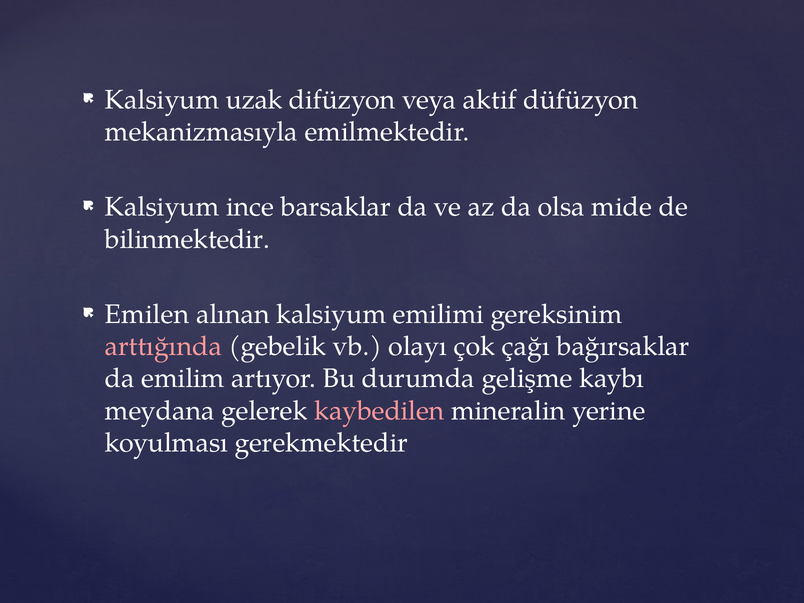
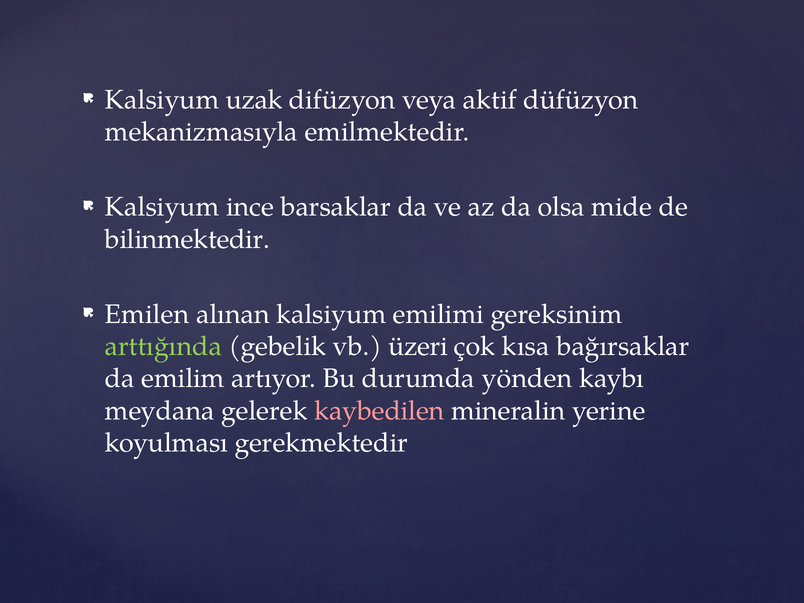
arttığında colour: pink -> light green
olayı: olayı -> üzeri
çağı: çağı -> kısa
gelişme: gelişme -> yönden
